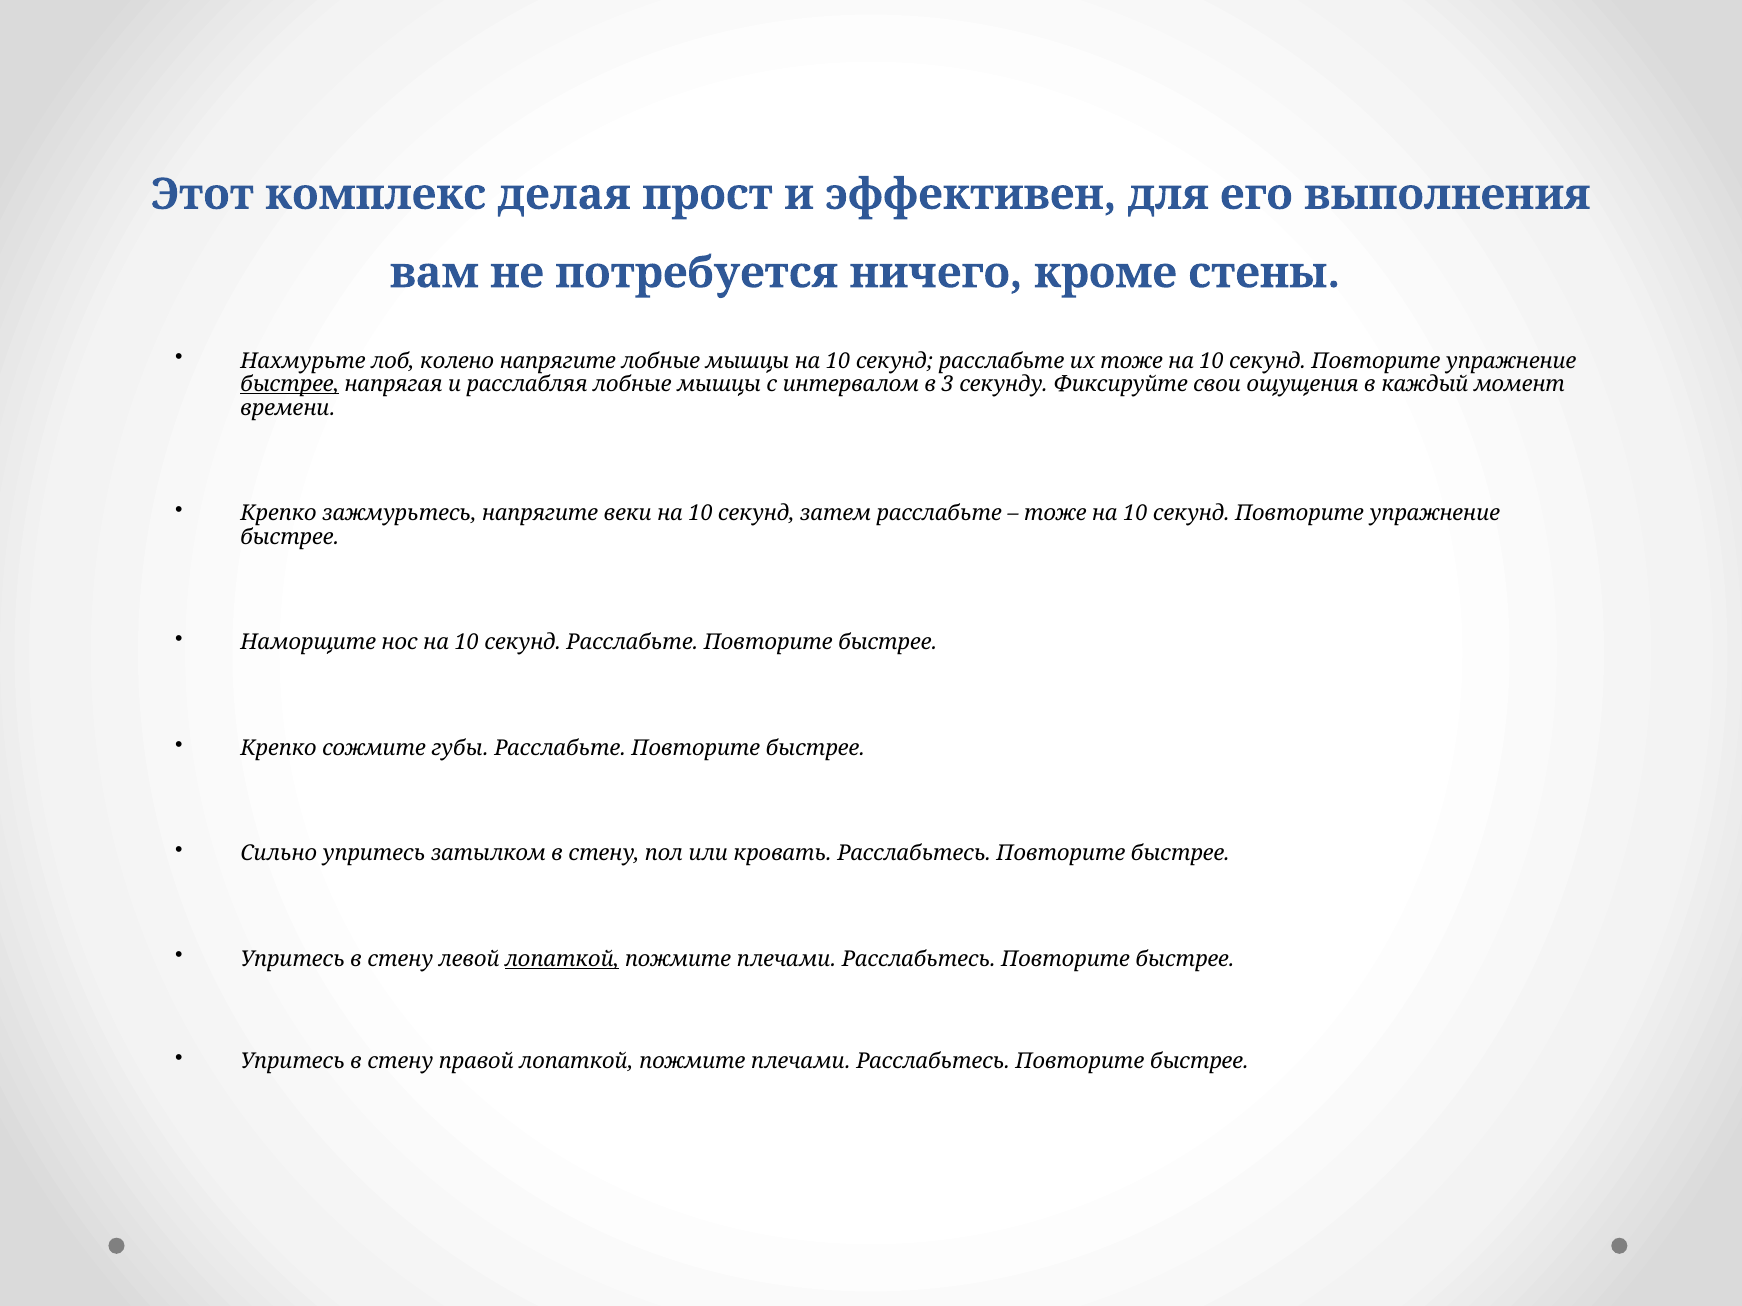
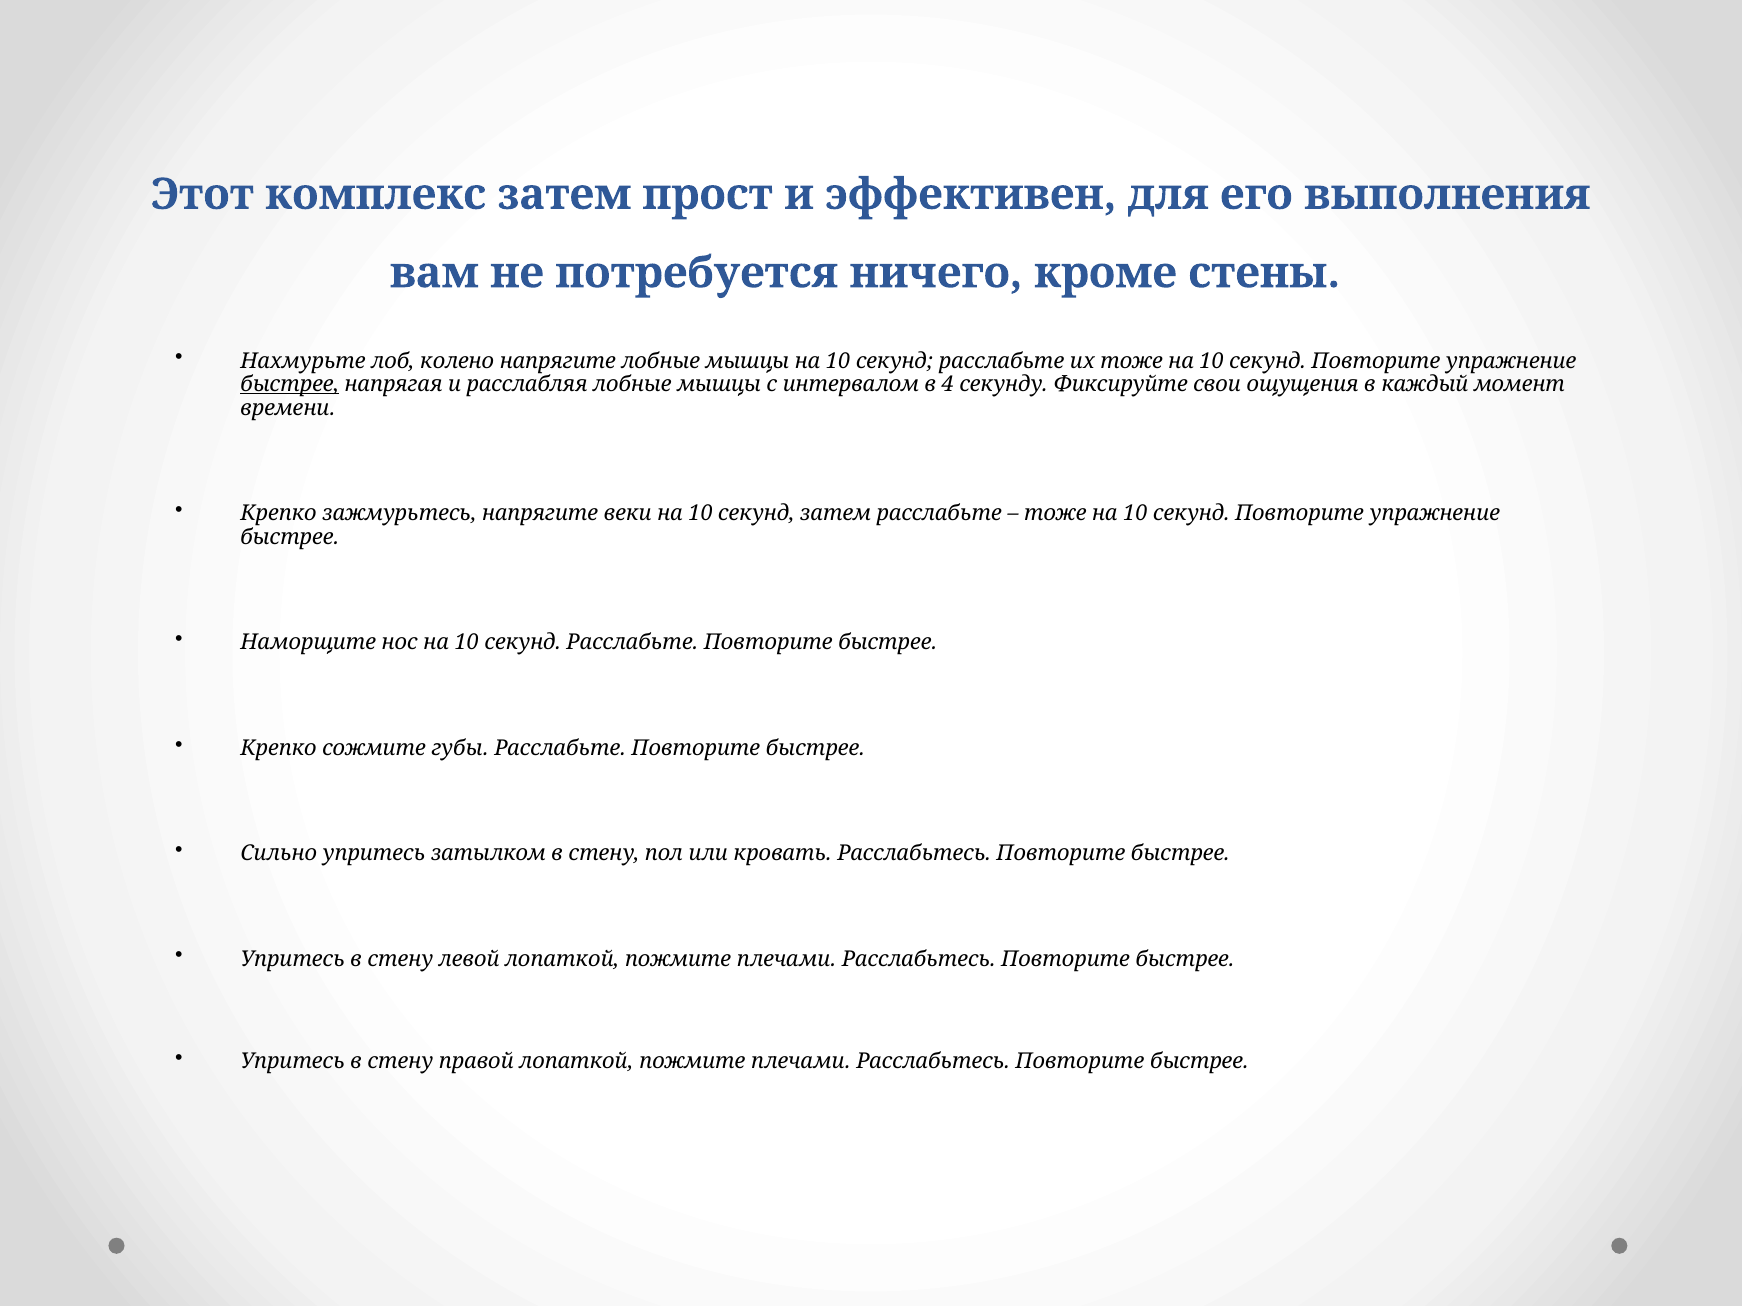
комплекс делая: делая -> затем
3: 3 -> 4
лопаткой at (562, 959) underline: present -> none
